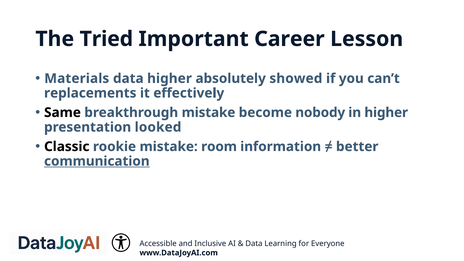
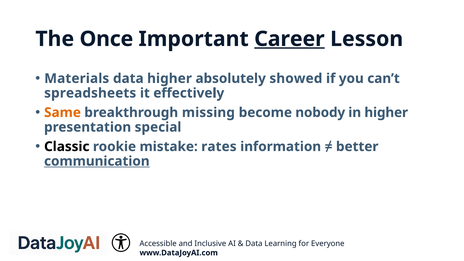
Tried: Tried -> Once
Career underline: none -> present
replacements: replacements -> spreadsheets
Same colour: black -> orange
breakthrough mistake: mistake -> missing
looked: looked -> special
room: room -> rates
